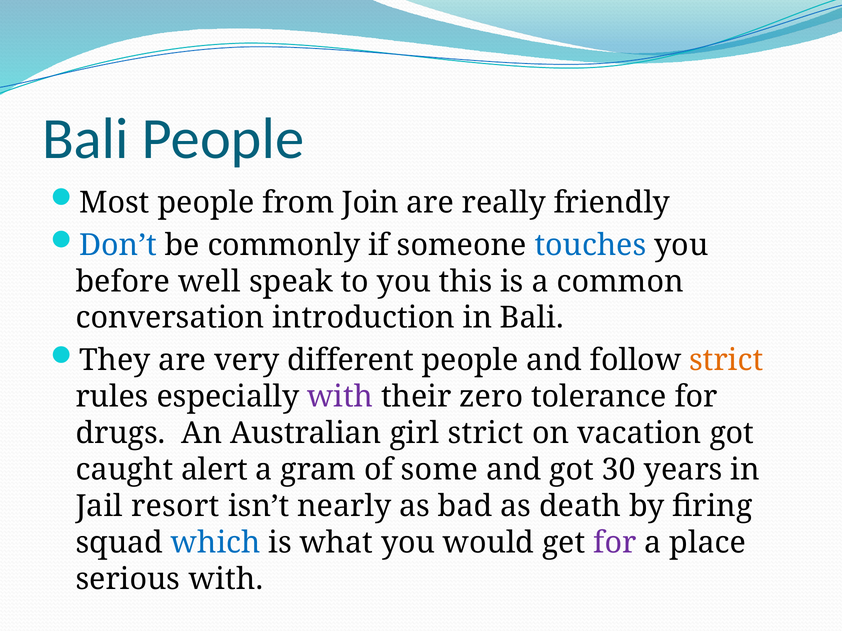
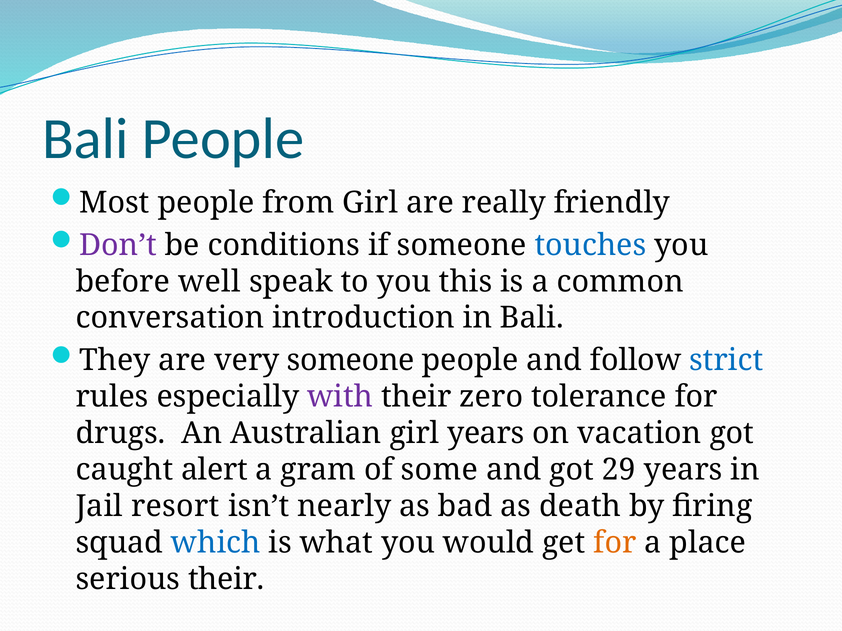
from Join: Join -> Girl
Don’t colour: blue -> purple
commonly: commonly -> conditions
very different: different -> someone
strict at (726, 361) colour: orange -> blue
girl strict: strict -> years
30: 30 -> 29
for at (615, 543) colour: purple -> orange
serious with: with -> their
